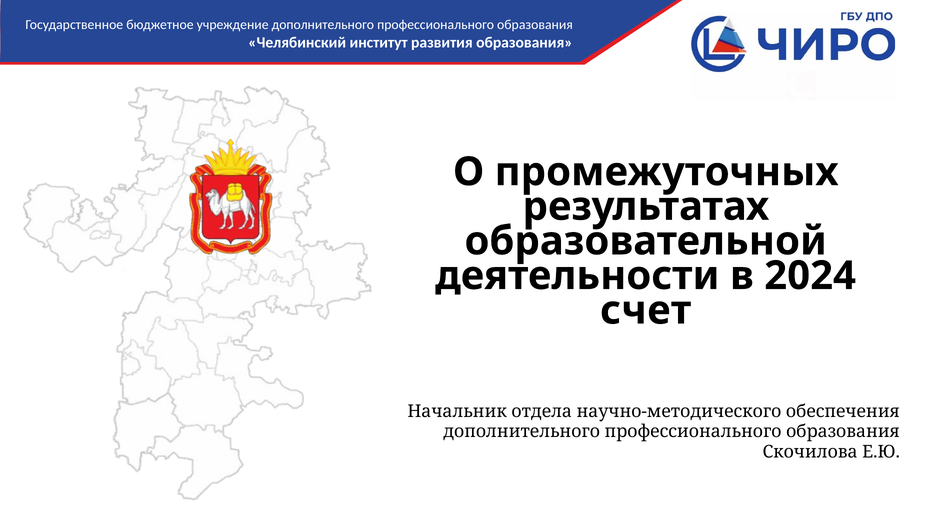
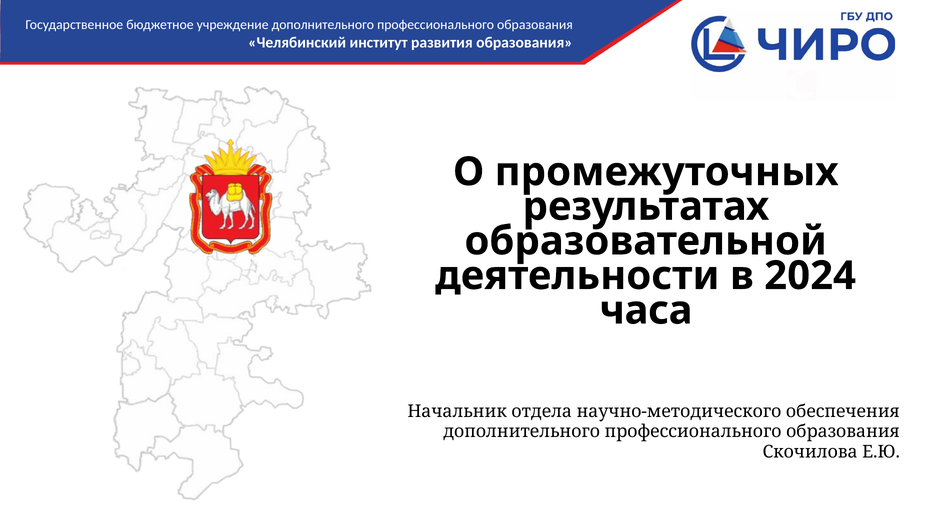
счет: счет -> часа
